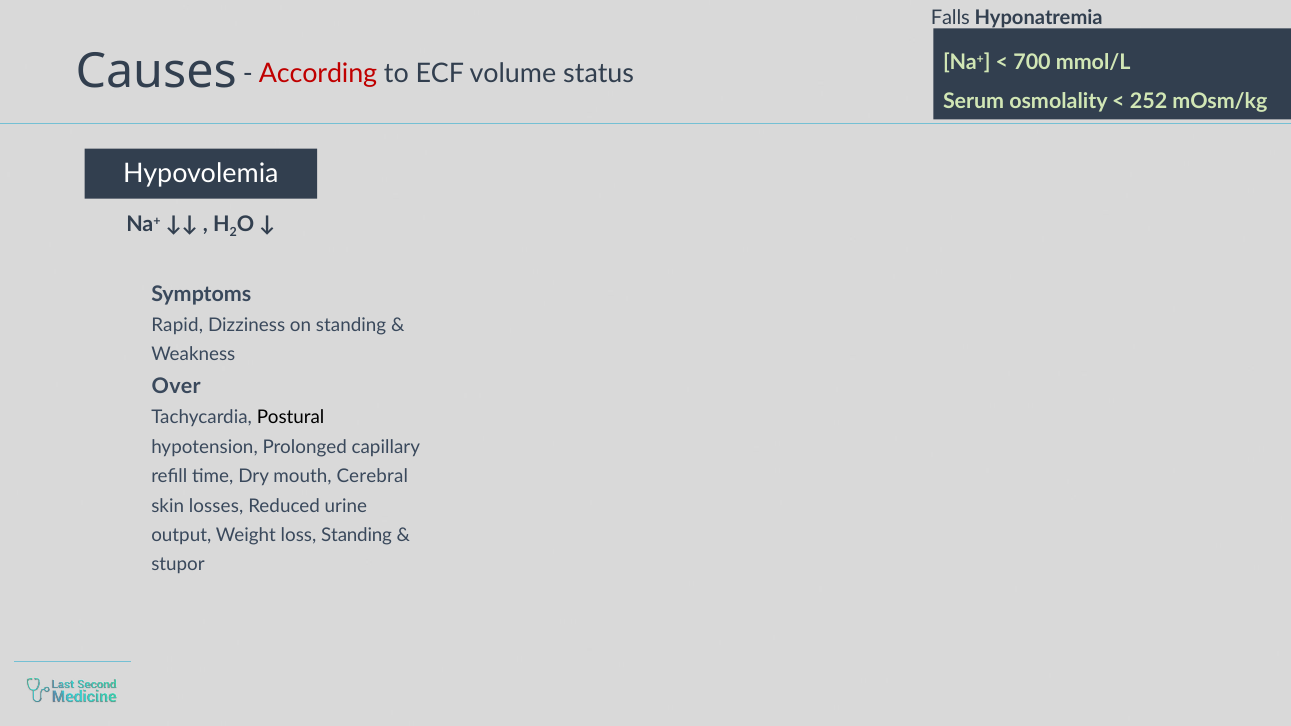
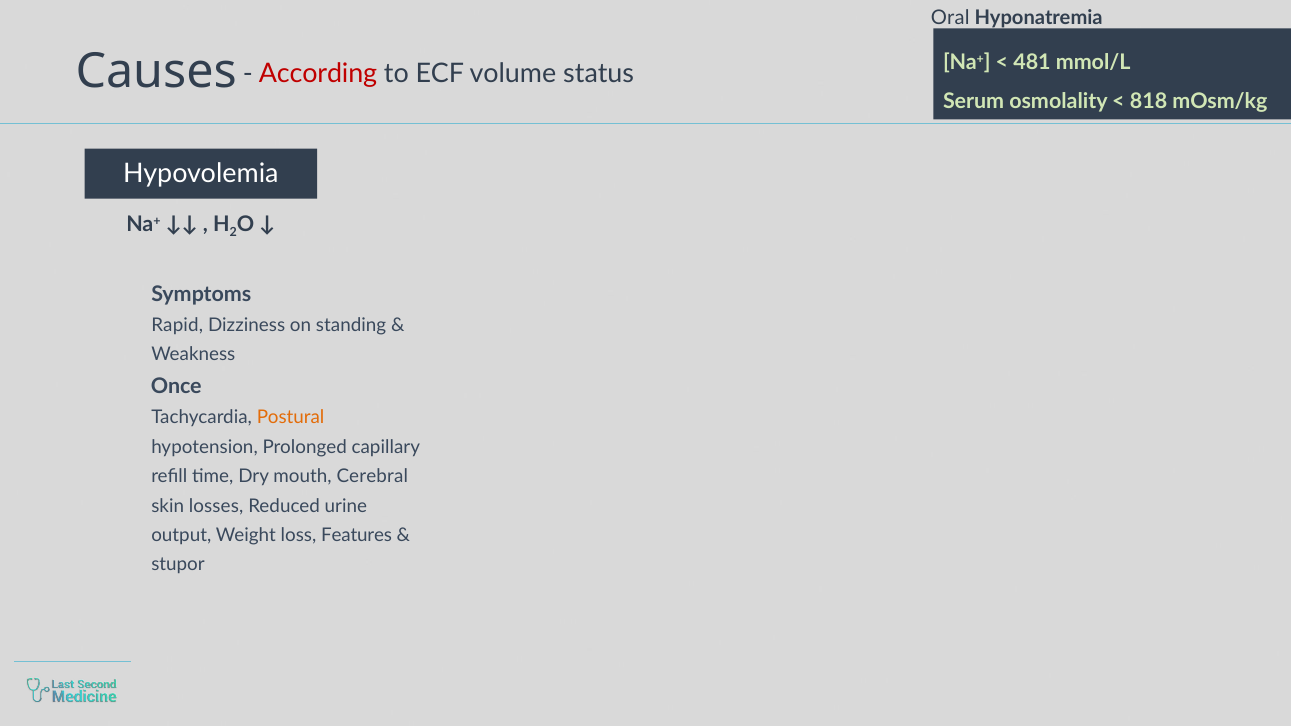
Falls: Falls -> Oral
700: 700 -> 481
252: 252 -> 818
Over: Over -> Once
Postural colour: black -> orange
loss Standing: Standing -> Features
